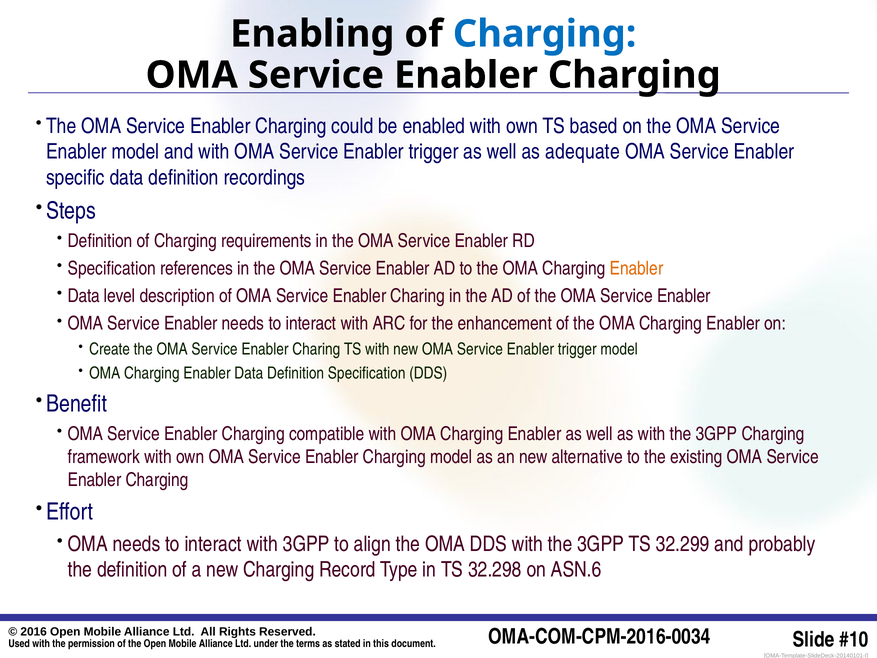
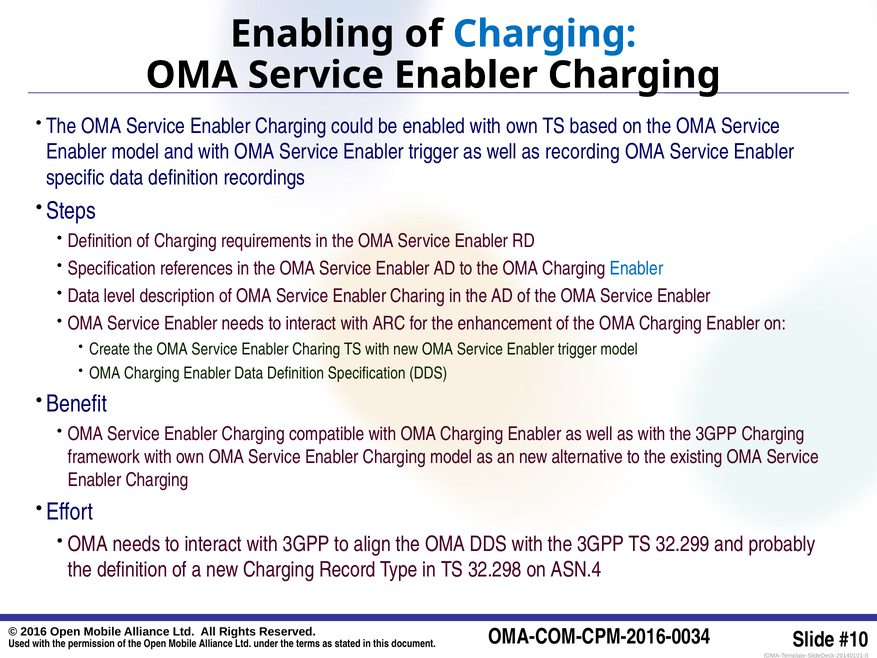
adequate: adequate -> recording
Enabler at (636, 268) colour: orange -> blue
ASN.6: ASN.6 -> ASN.4
